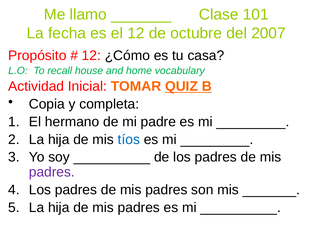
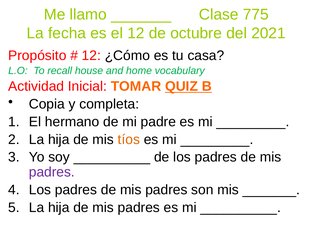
101: 101 -> 775
2007: 2007 -> 2021
tíos colour: blue -> orange
